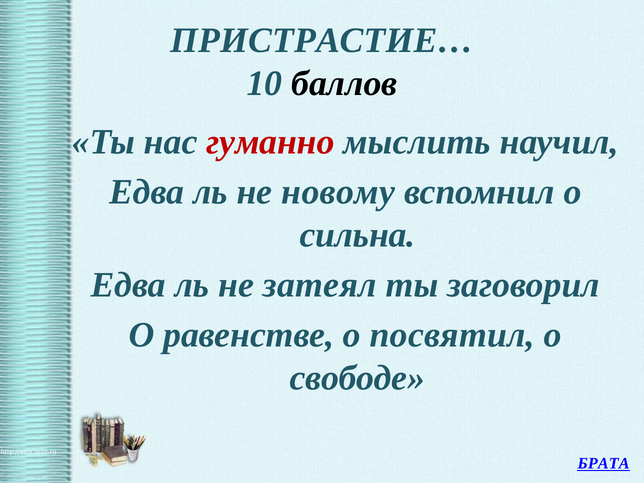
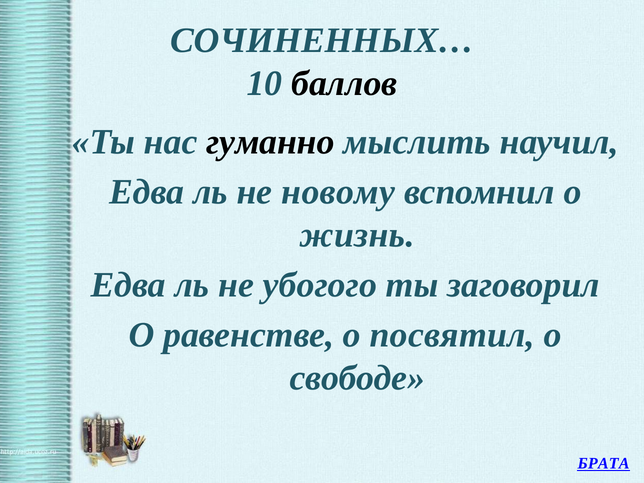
ПРИСТРАСТИЕ…: ПРИСТРАСТИЕ… -> СОЧИНЕННЫХ…
гуманно colour: red -> black
сильна: сильна -> жизнь
затеял: затеял -> убогого
